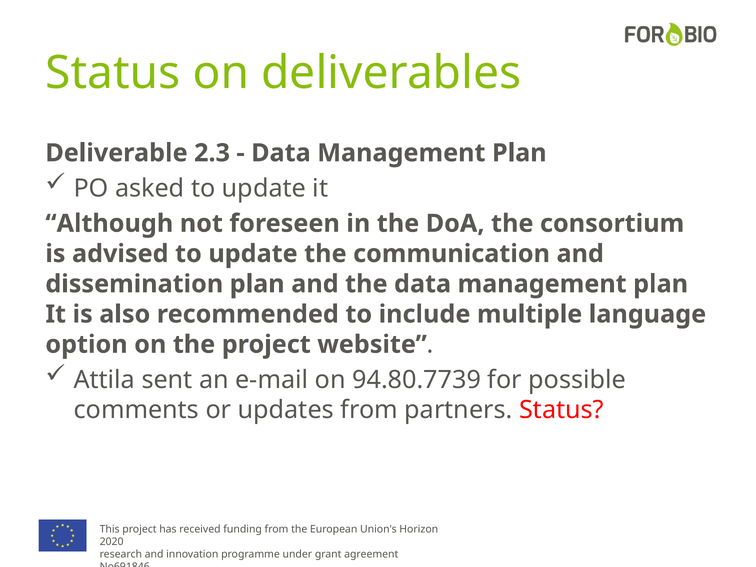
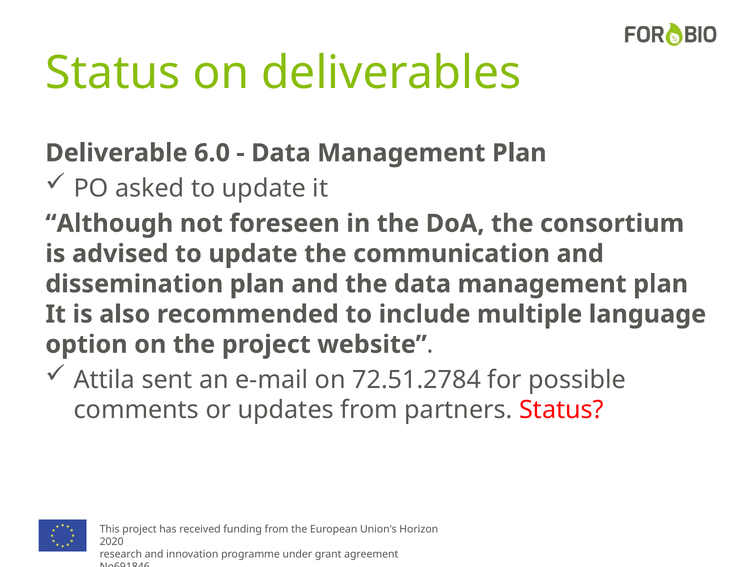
2.3: 2.3 -> 6.0
94.80.7739: 94.80.7739 -> 72.51.2784
